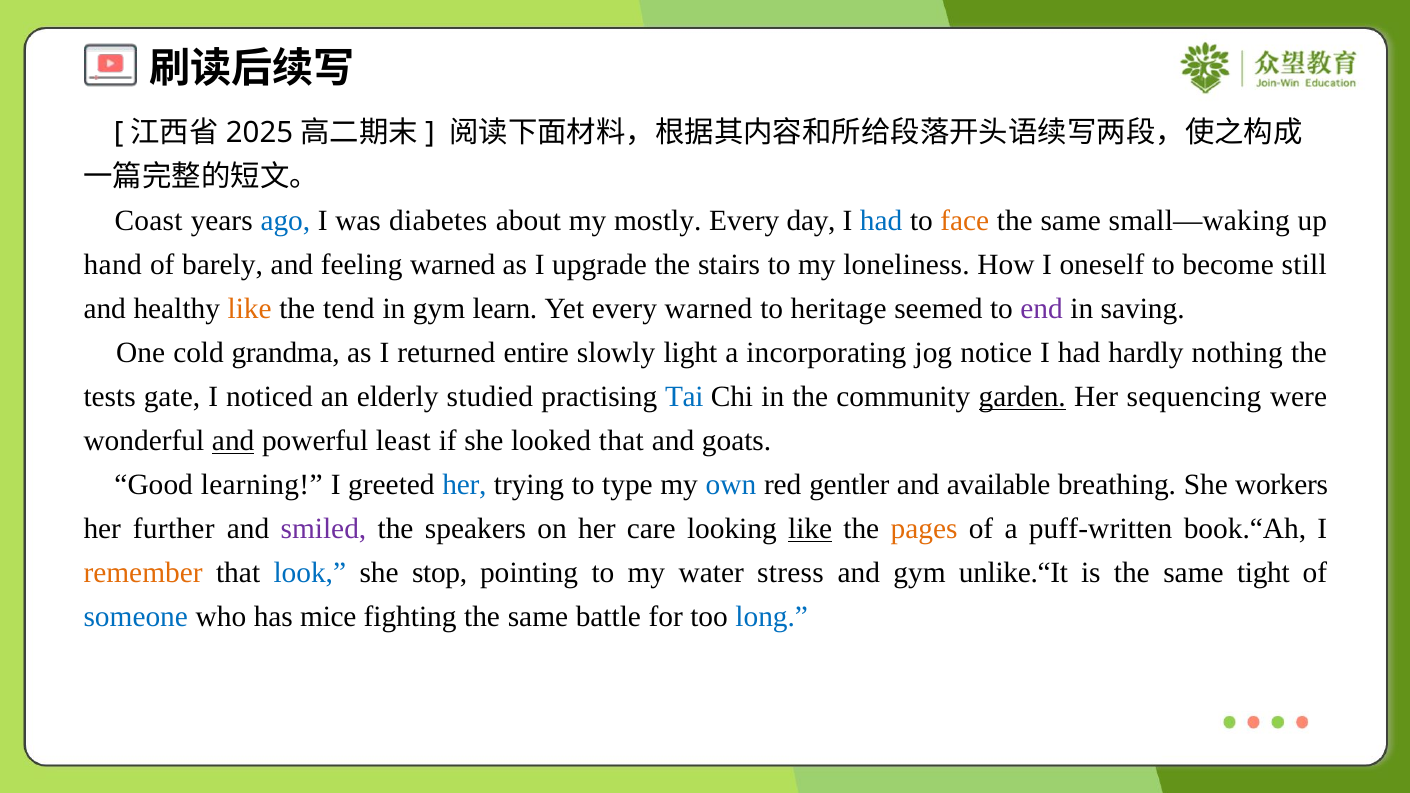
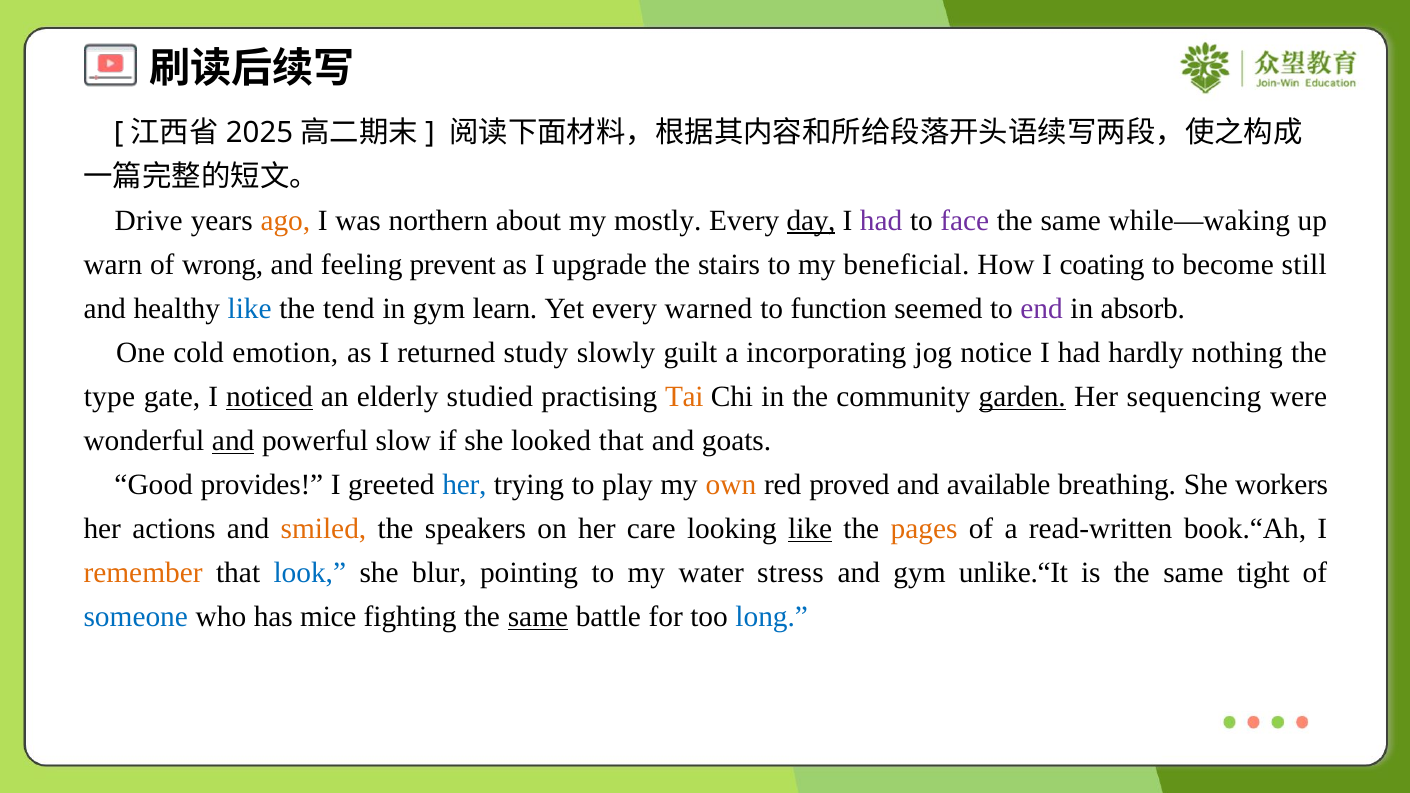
Coast: Coast -> Drive
ago colour: blue -> orange
diabetes: diabetes -> northern
day underline: none -> present
had at (881, 221) colour: blue -> purple
face colour: orange -> purple
small—waking: small—waking -> while—waking
hand: hand -> warn
barely: barely -> wrong
feeling warned: warned -> prevent
loneliness: loneliness -> beneficial
oneself: oneself -> coating
like at (250, 309) colour: orange -> blue
heritage: heritage -> function
saving: saving -> absorb
grandma: grandma -> emotion
entire: entire -> study
light: light -> guilt
tests: tests -> type
noticed underline: none -> present
Tai colour: blue -> orange
least: least -> slow
learning: learning -> provides
type: type -> play
own colour: blue -> orange
gentler: gentler -> proved
further: further -> actions
smiled colour: purple -> orange
puff-written: puff-written -> read-written
stop: stop -> blur
same at (538, 617) underline: none -> present
